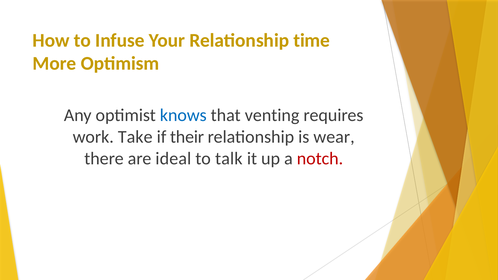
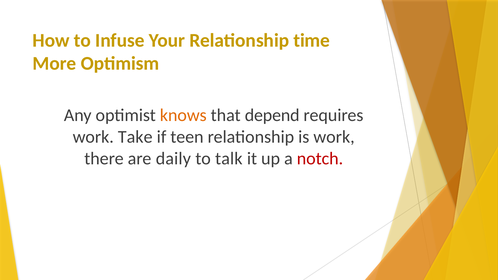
knows colour: blue -> orange
venting: venting -> depend
their: their -> teen
is wear: wear -> work
ideal: ideal -> daily
